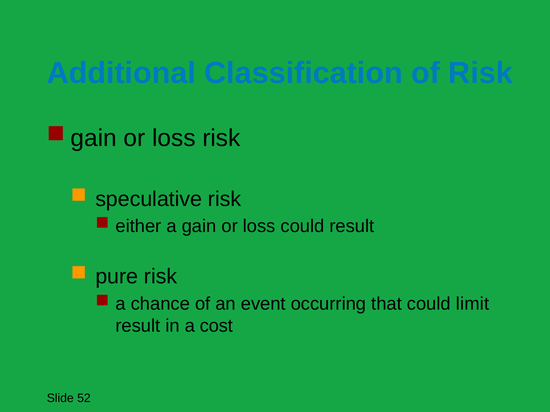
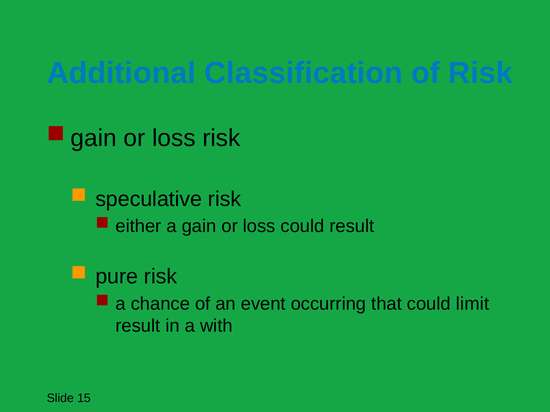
cost: cost -> with
52: 52 -> 15
